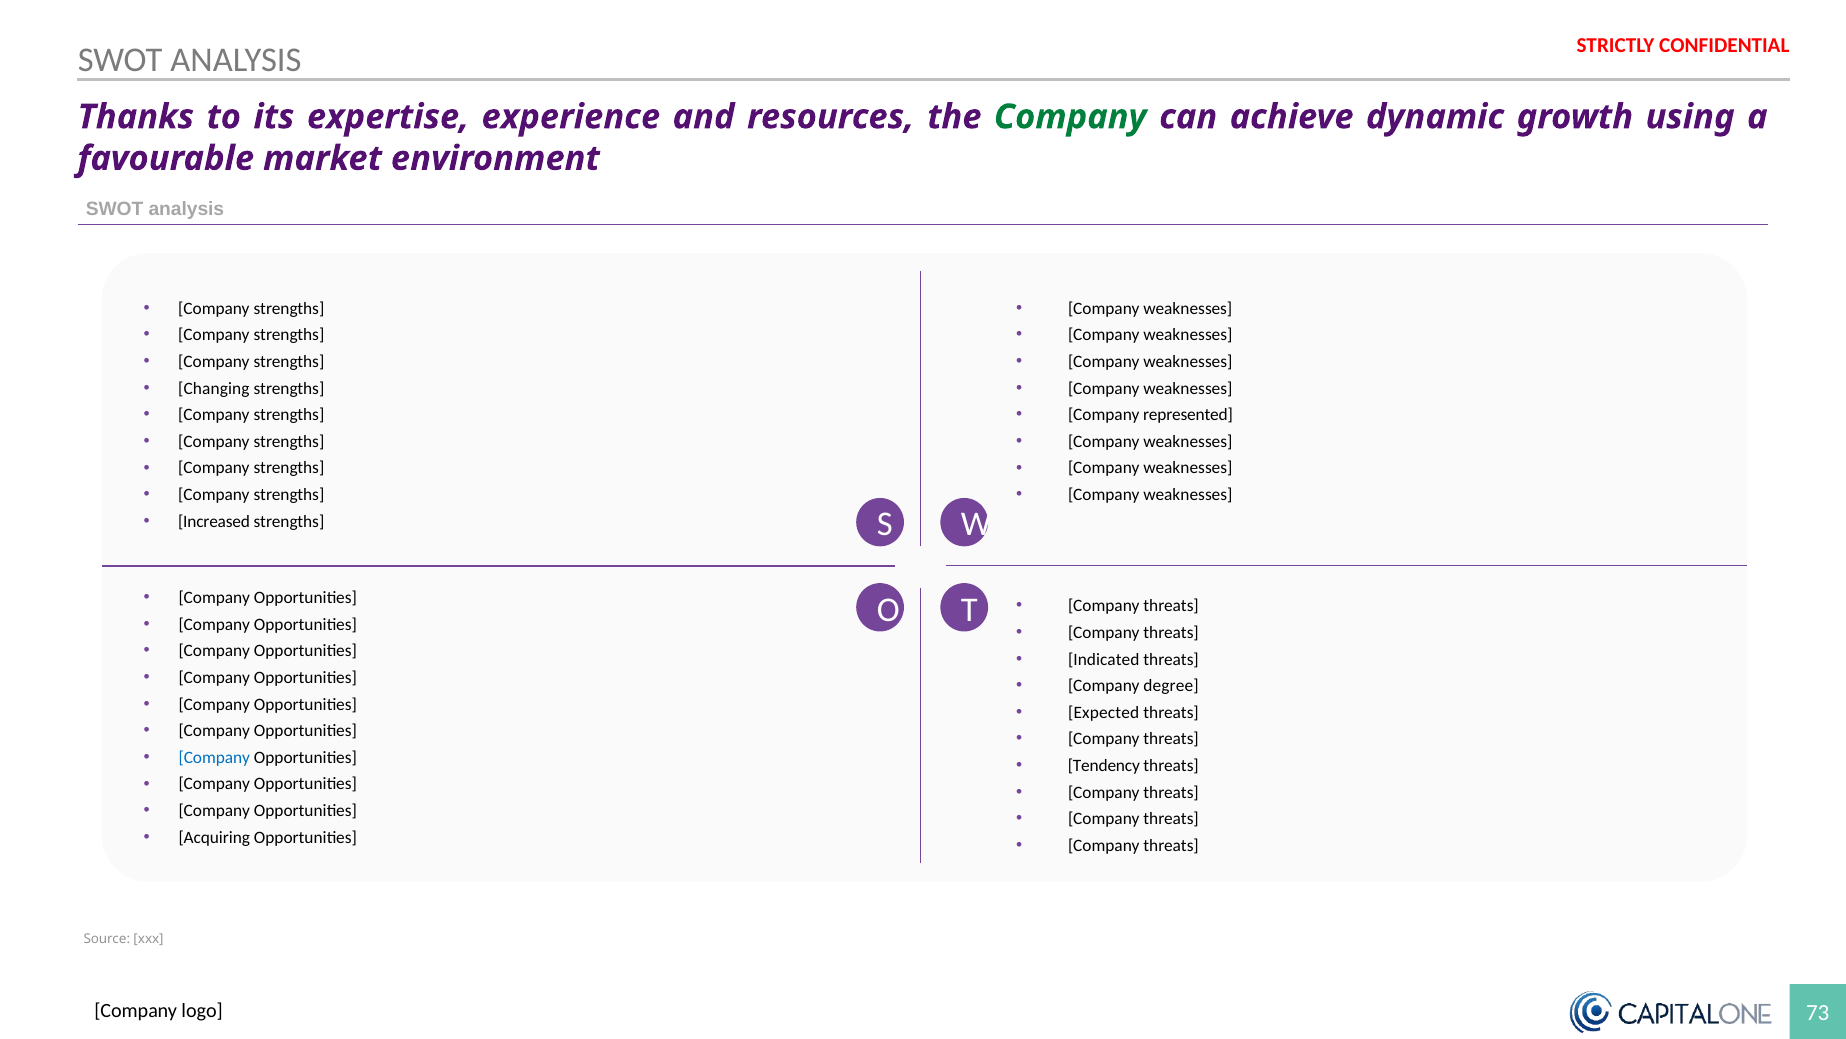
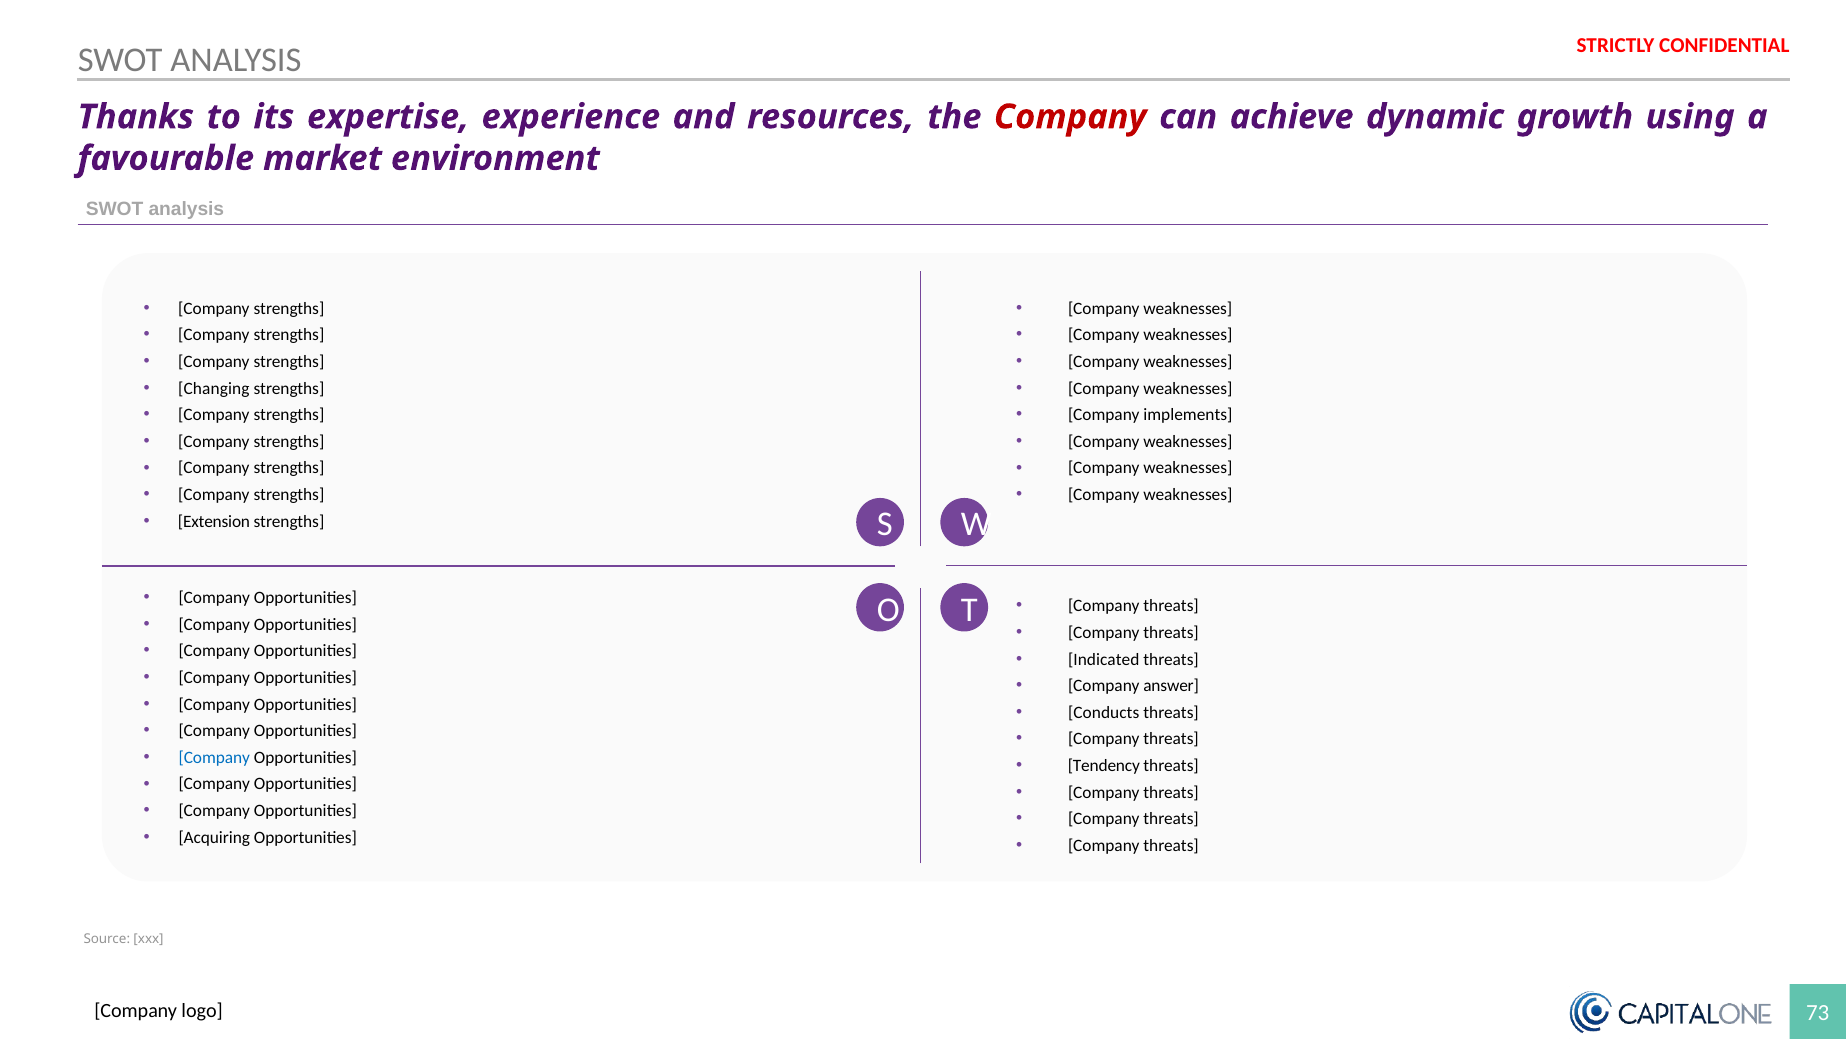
Company at (1070, 117) colour: green -> red
represented: represented -> implements
Increased: Increased -> Extension
degree: degree -> answer
Expected: Expected -> Conducts
